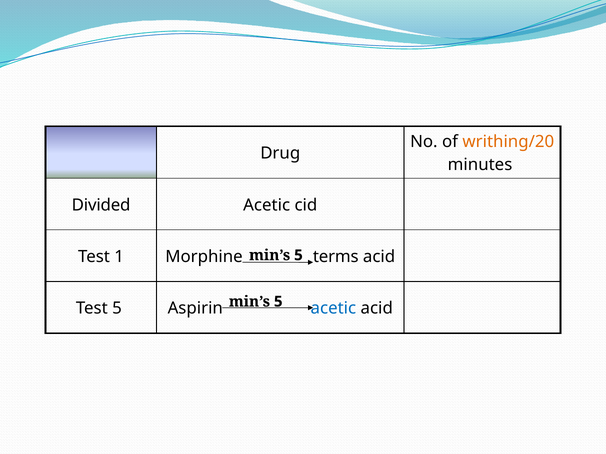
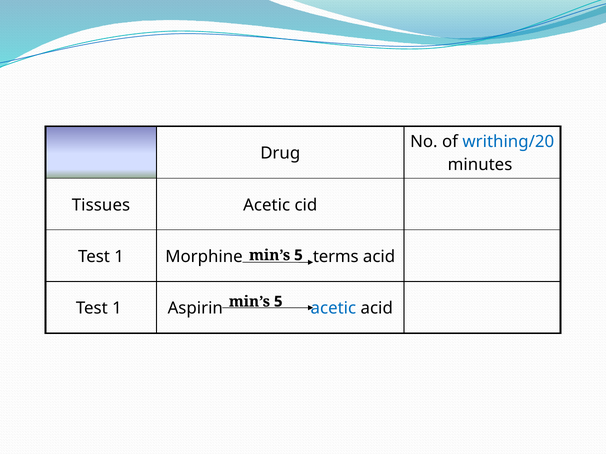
writhing/20 colour: orange -> blue
Divided: Divided -> Tissues
5 at (117, 309): 5 -> 1
